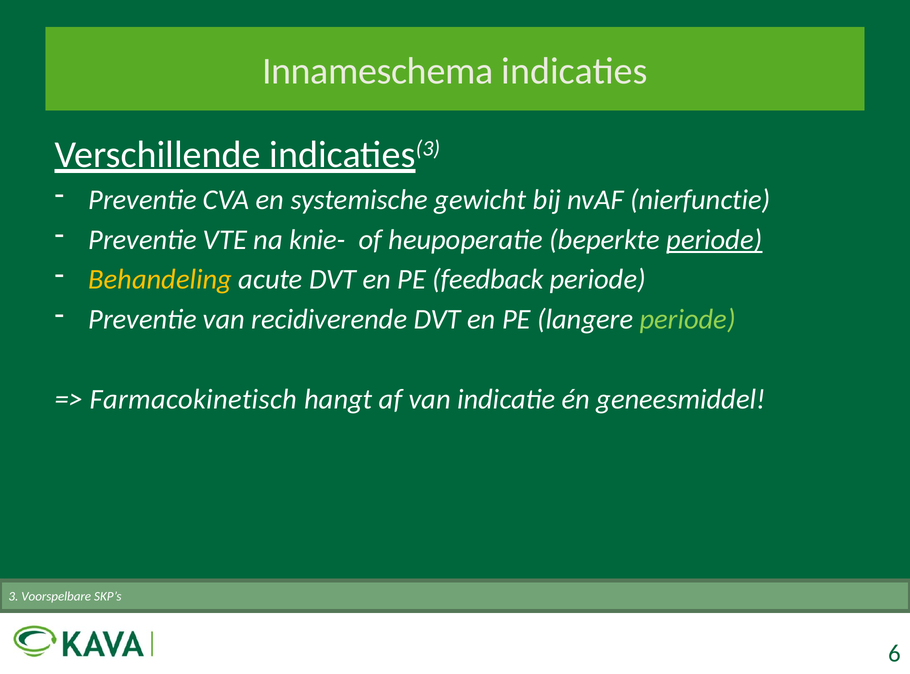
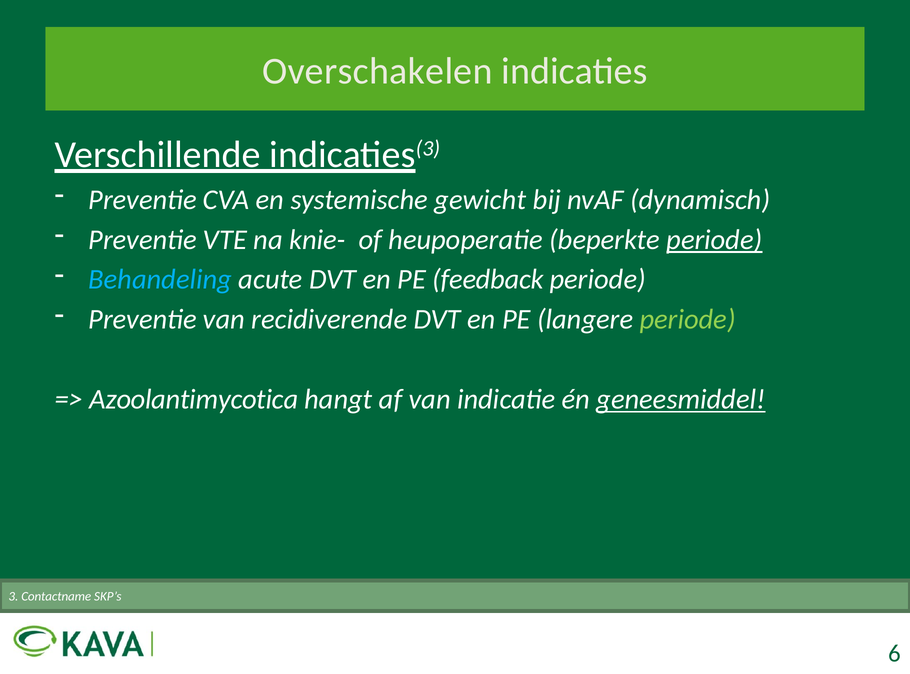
Innameschema: Innameschema -> Overschakelen
nierfunctie: nierfunctie -> dynamisch
Behandeling colour: yellow -> light blue
Farmacokinetisch: Farmacokinetisch -> Azoolantimycotica
geneesmiddel underline: none -> present
Voorspelbare: Voorspelbare -> Contactname
